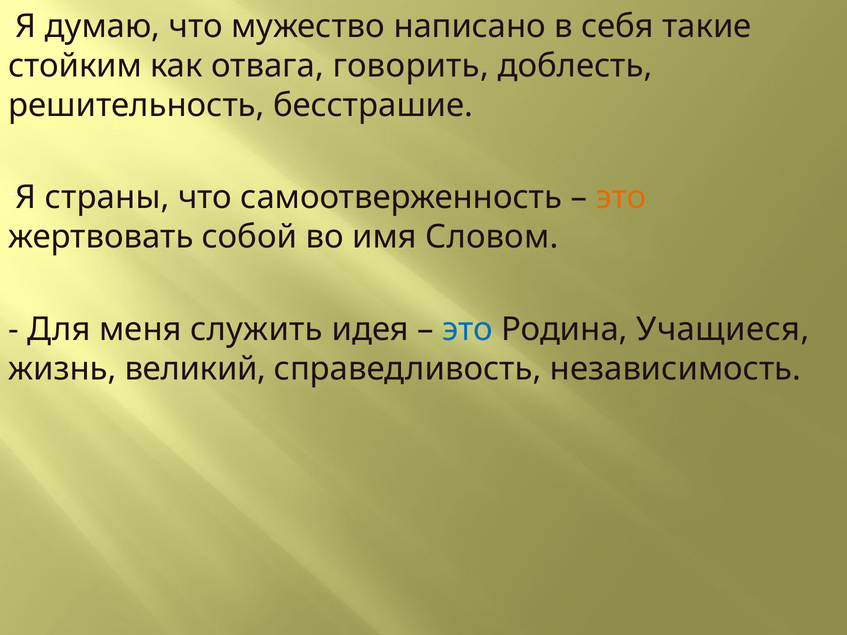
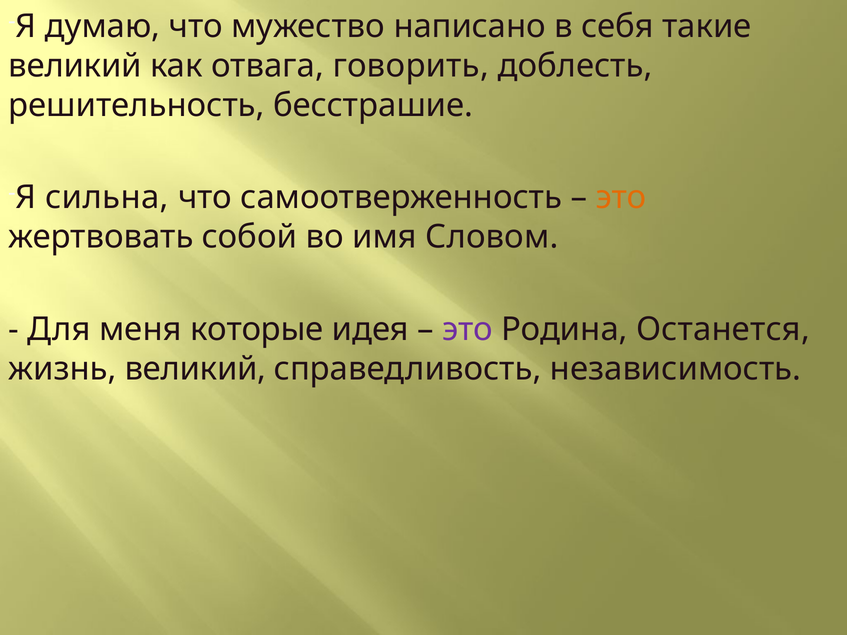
стойким at (75, 66): стойким -> великий
страны: страны -> сильна
служить: служить -> которые
это at (468, 329) colour: blue -> purple
Учащиеся: Учащиеся -> Останется
